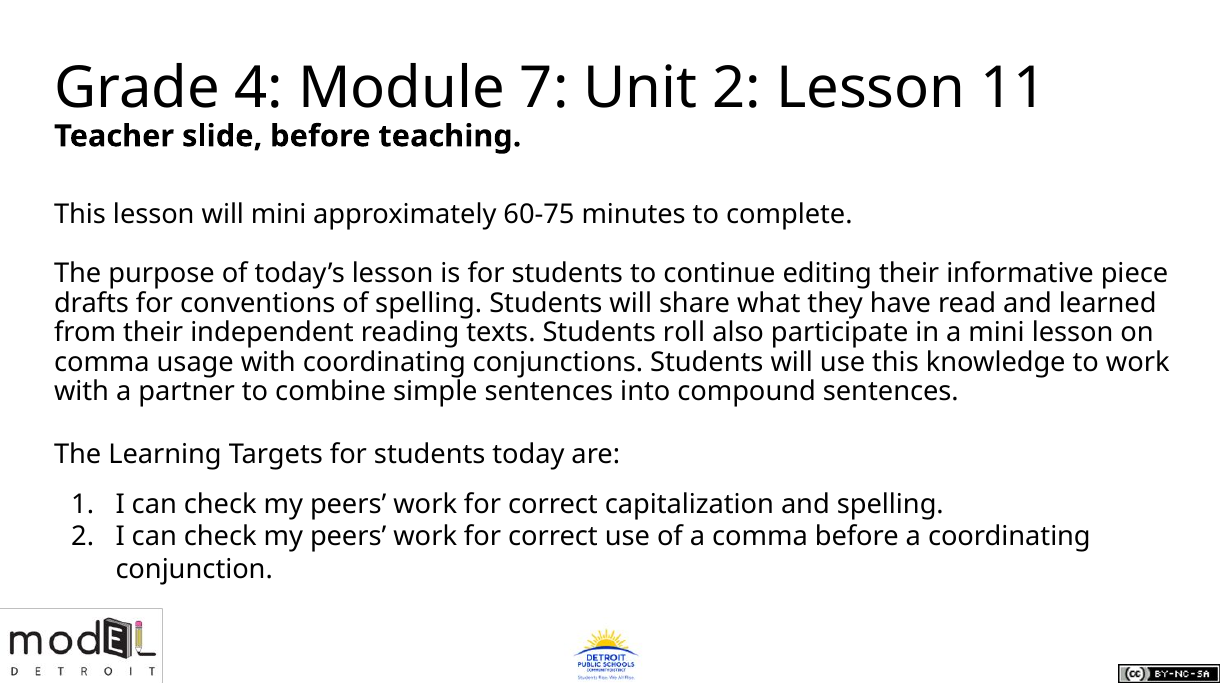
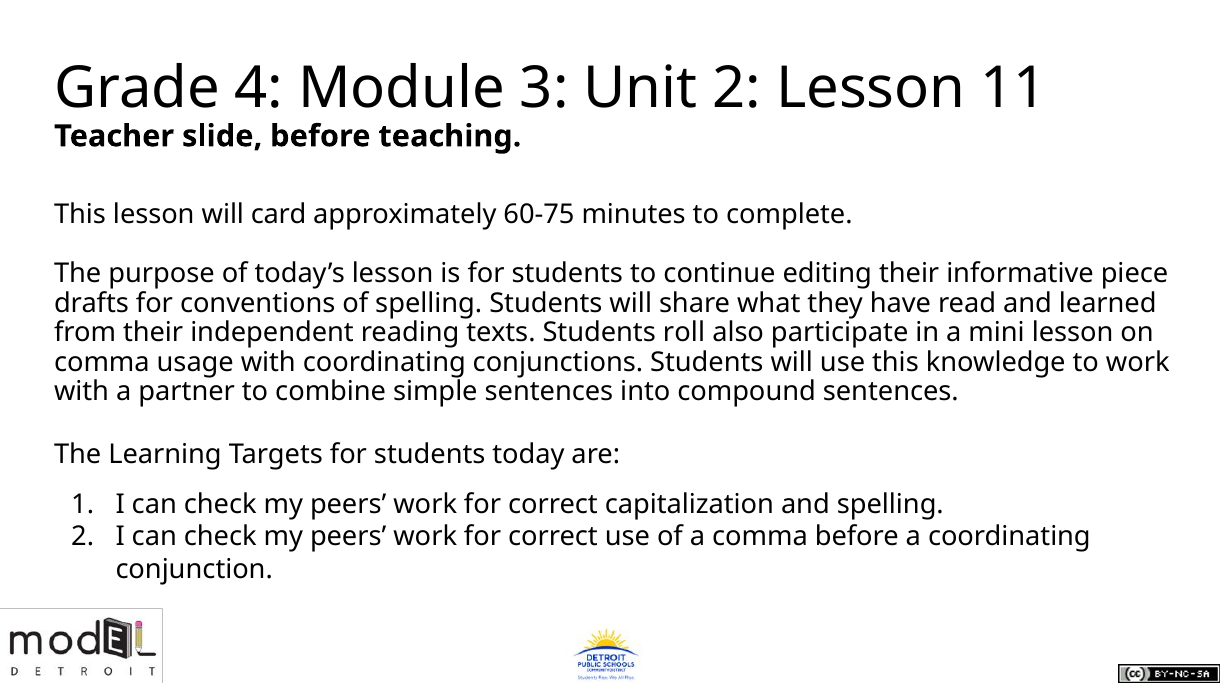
7: 7 -> 3
will mini: mini -> card
